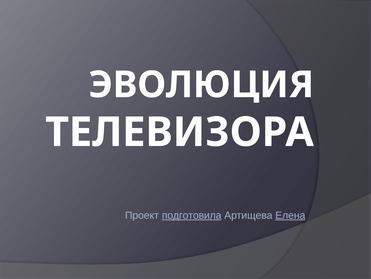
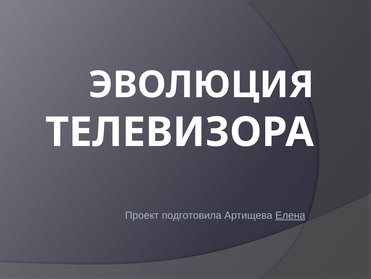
подготовила underline: present -> none
